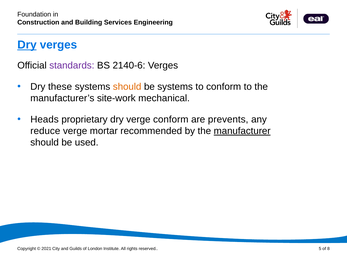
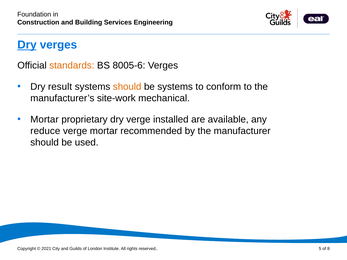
standards colour: purple -> orange
2140-6: 2140-6 -> 8005-6
these: these -> result
Heads at (45, 120): Heads -> Mortar
verge conform: conform -> installed
prevents: prevents -> available
manufacturer underline: present -> none
